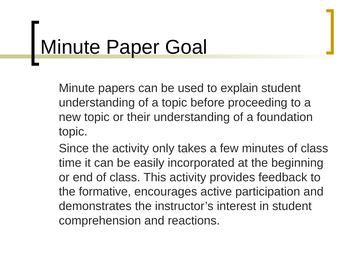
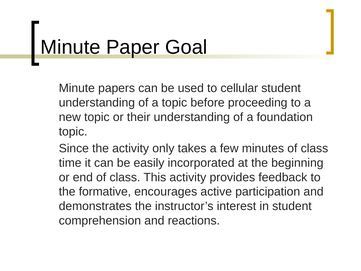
explain: explain -> cellular
